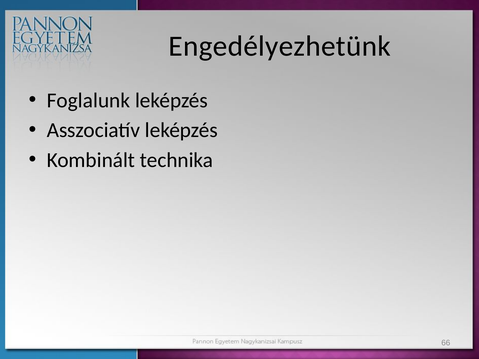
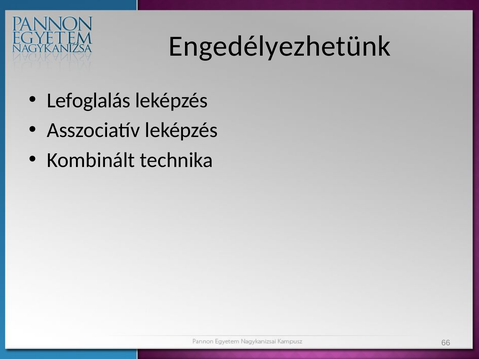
Foglalunk: Foglalunk -> Lefoglalás
